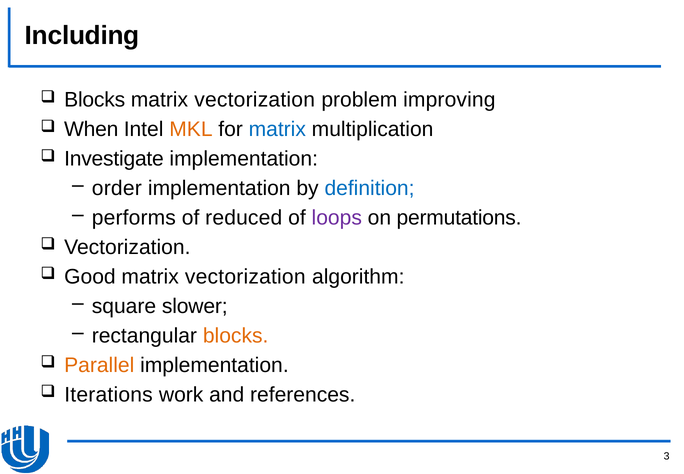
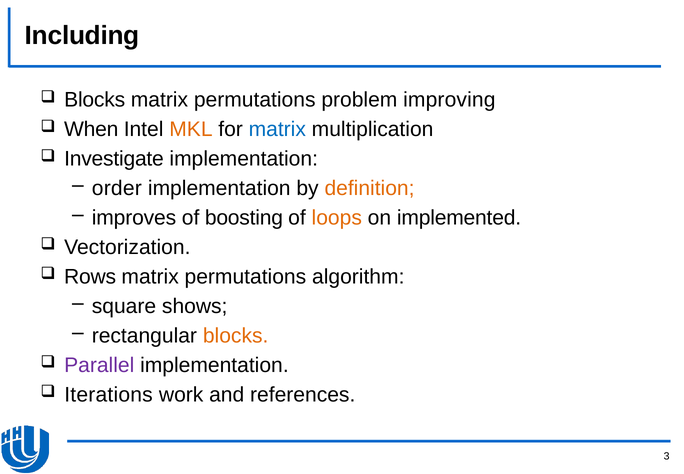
vectorization at (255, 100): vectorization -> permutations
definition colour: blue -> orange
performs: performs -> improves
reduced: reduced -> boosting
loops colour: purple -> orange
permutations: permutations -> implemented
Good: Good -> Rows
vectorization at (245, 277): vectorization -> permutations
slower: slower -> shows
Parallel colour: orange -> purple
